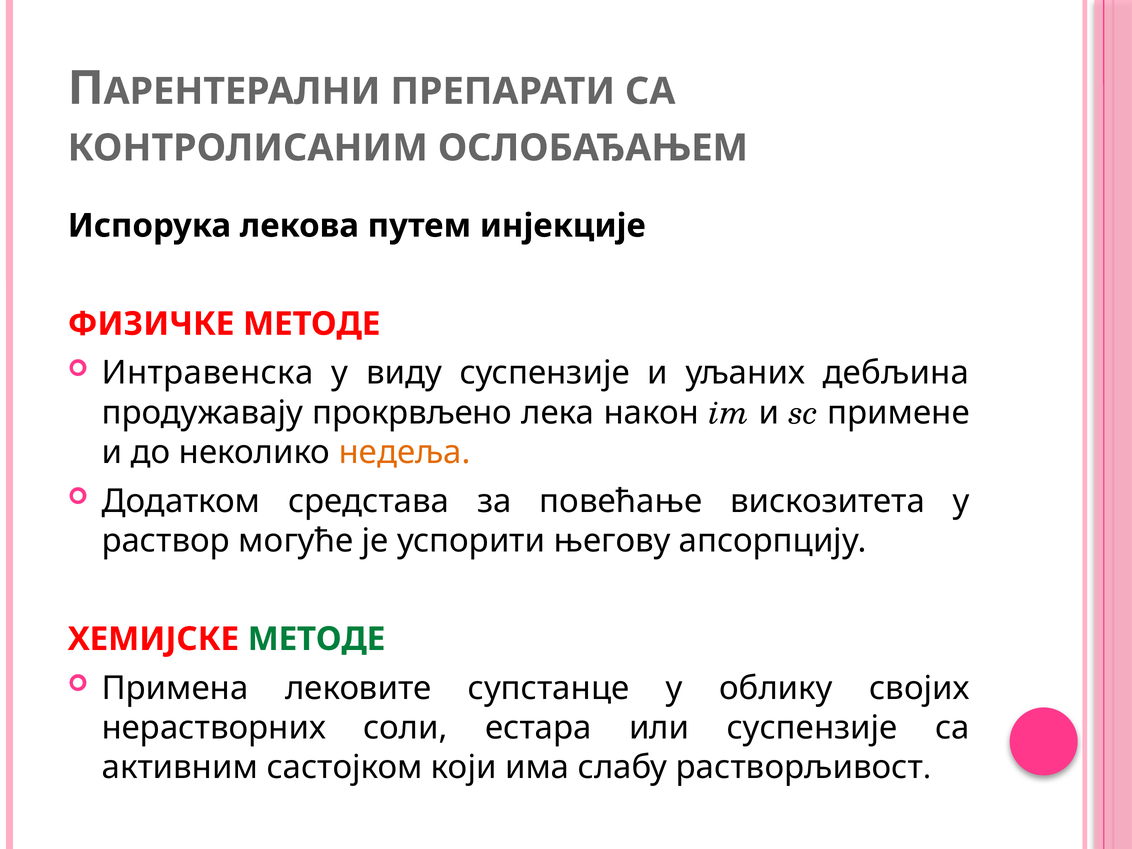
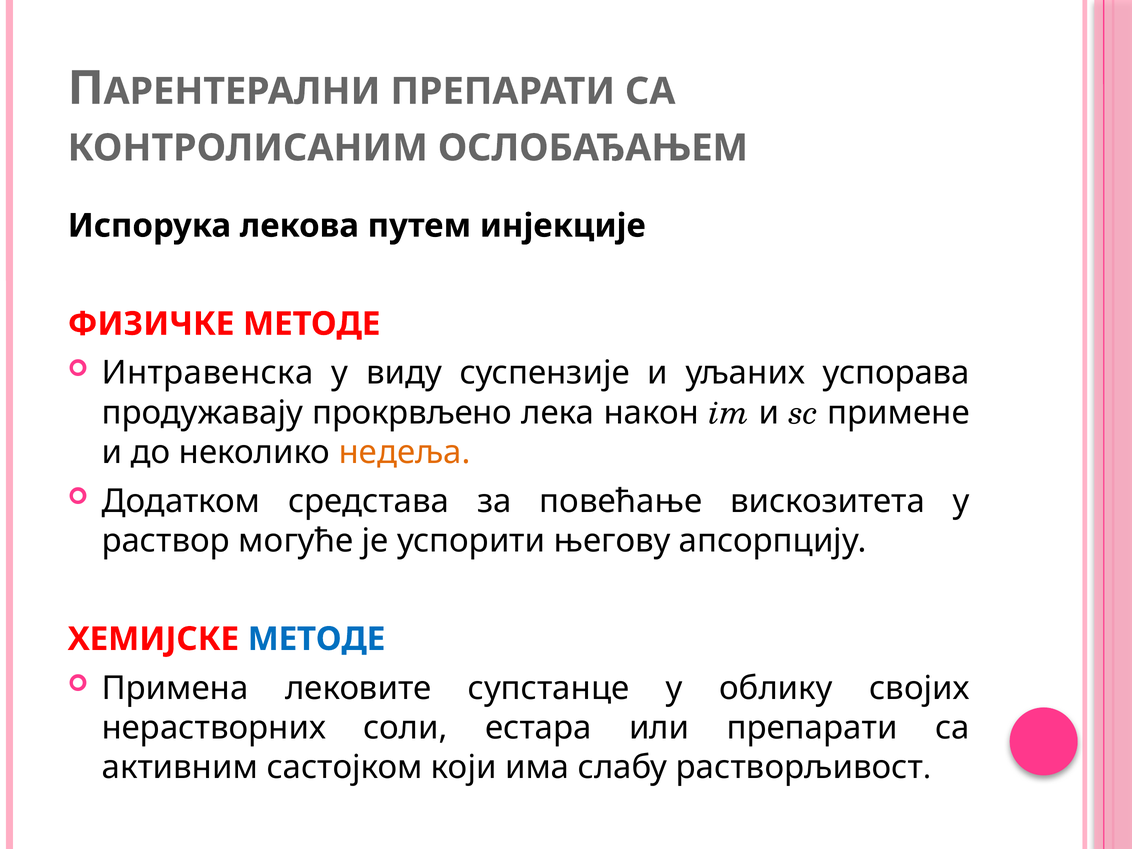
дебљина: дебљина -> успорава
МЕТОДЕ at (316, 639) colour: green -> blue
или суспензије: суспензије -> препарати
